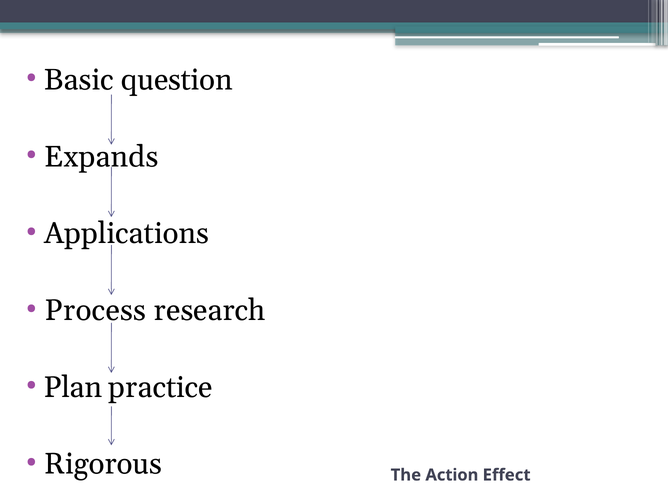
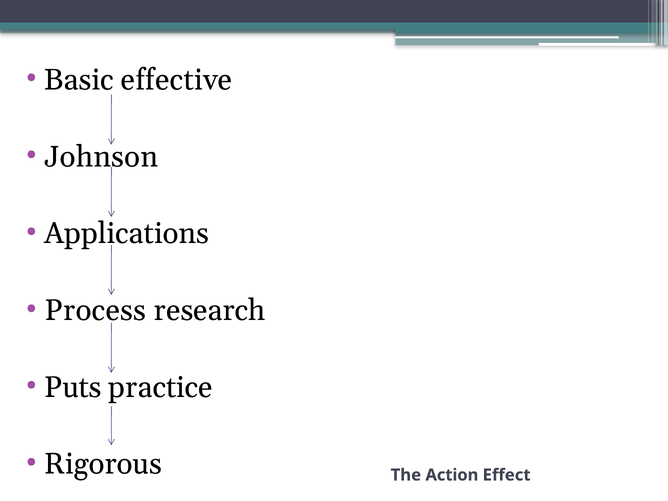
question: question -> effective
Expands: Expands -> Johnson
Plan: Plan -> Puts
